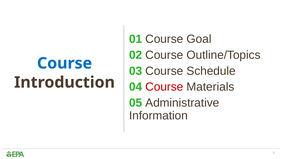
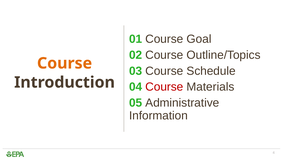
Course at (65, 63) colour: blue -> orange
